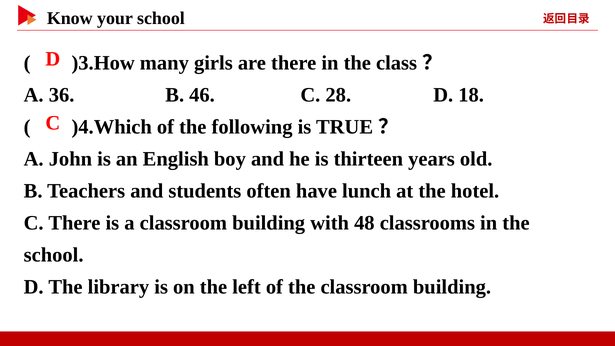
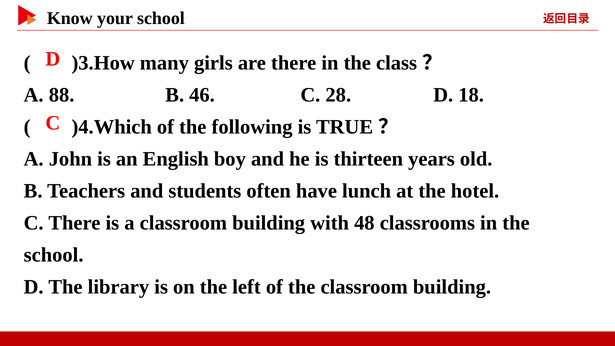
36: 36 -> 88
